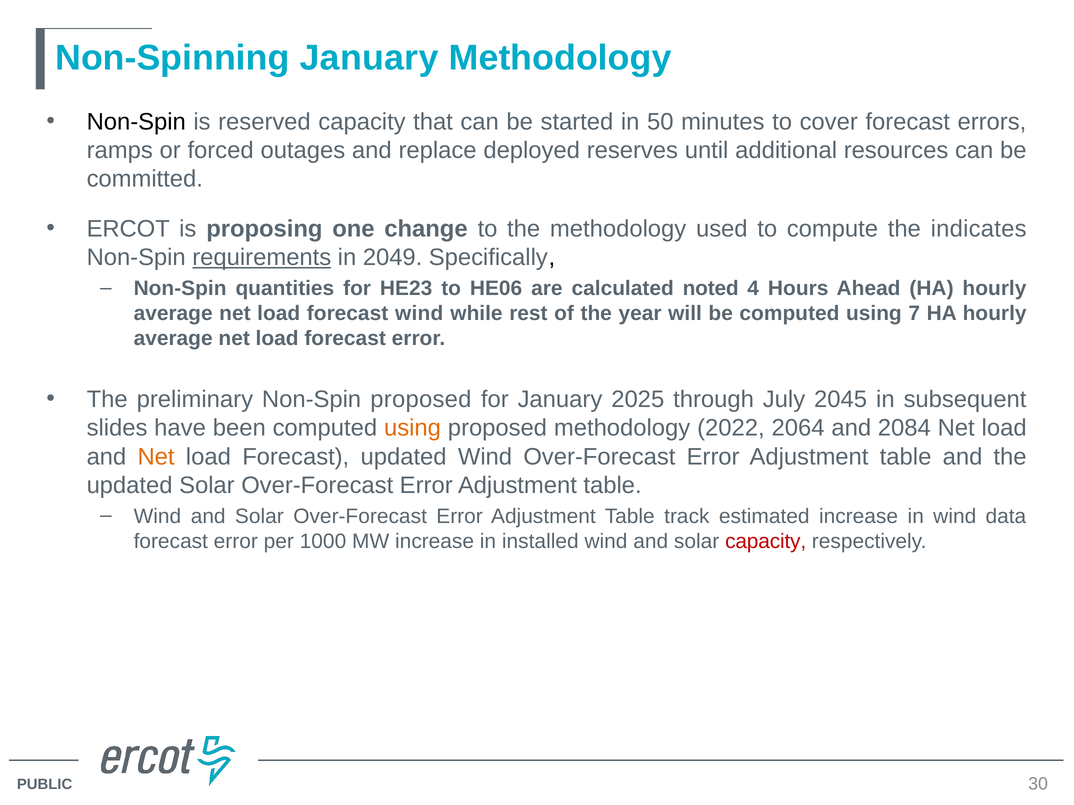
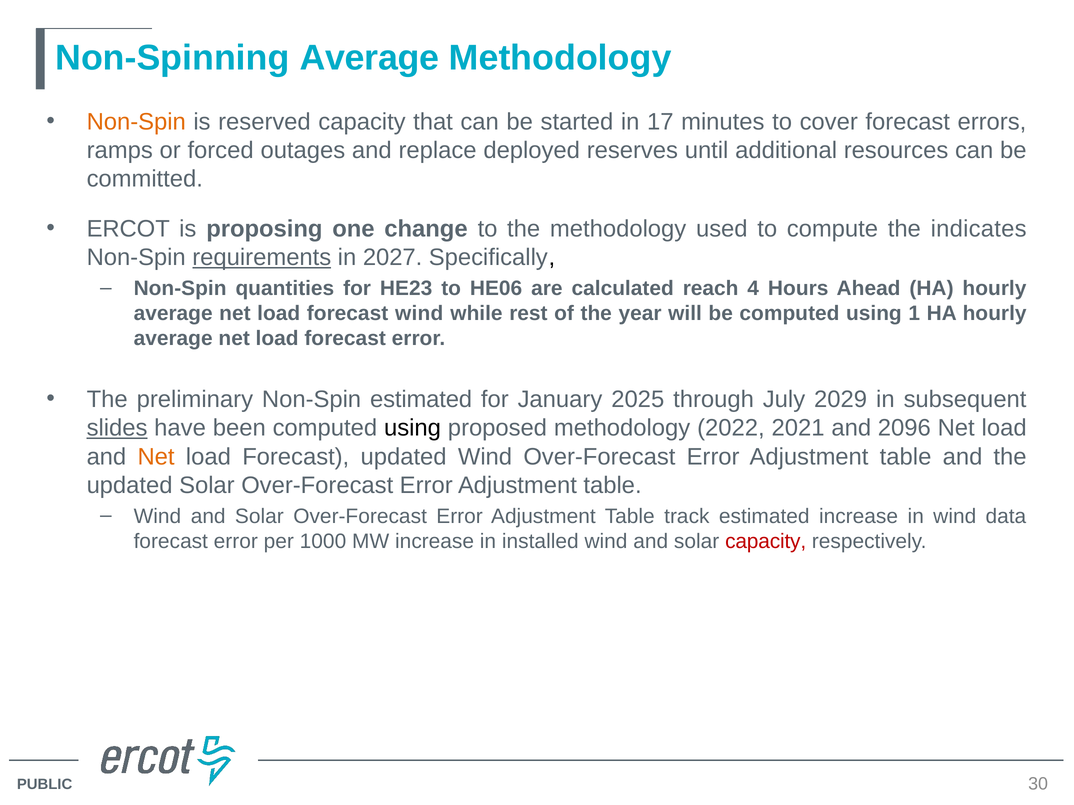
Non-Spinning January: January -> Average
Non-Spin at (136, 122) colour: black -> orange
50: 50 -> 17
2049: 2049 -> 2027
noted: noted -> reach
7: 7 -> 1
Non-Spin proposed: proposed -> estimated
2045: 2045 -> 2029
slides underline: none -> present
using at (413, 428) colour: orange -> black
2064: 2064 -> 2021
2084: 2084 -> 2096
